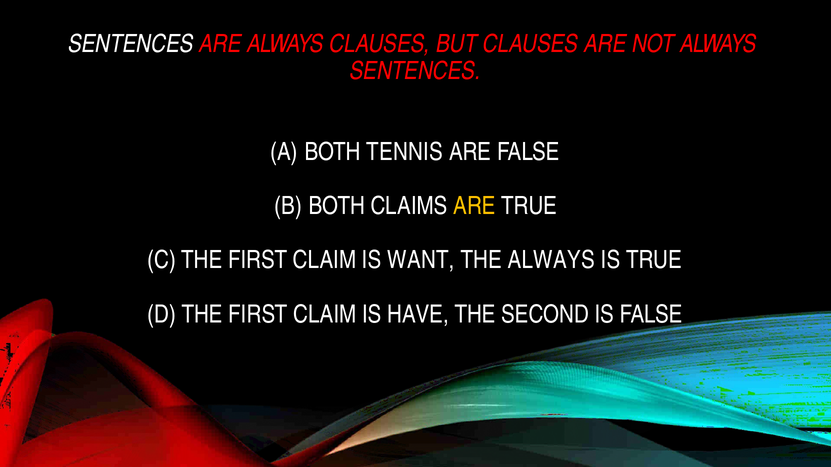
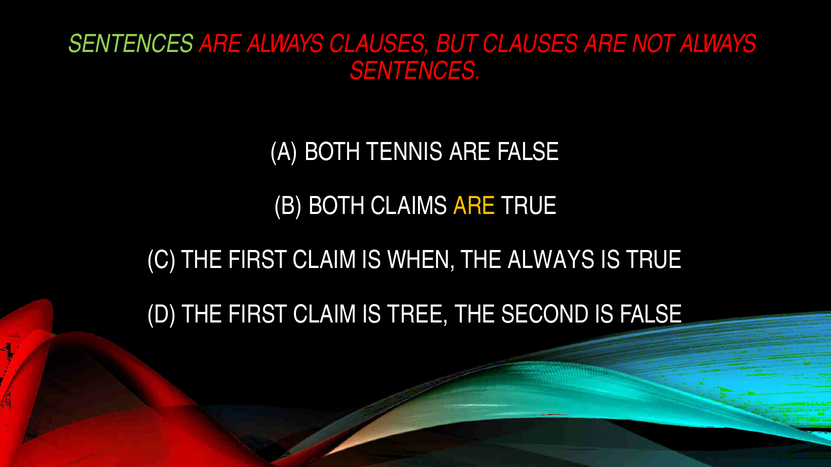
SENTENCES at (131, 44) colour: white -> light green
WANT: WANT -> WHEN
HAVE: HAVE -> TREE
